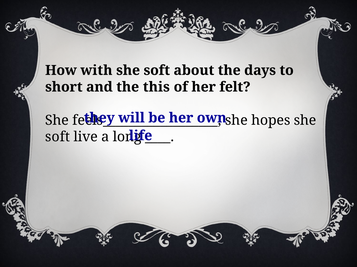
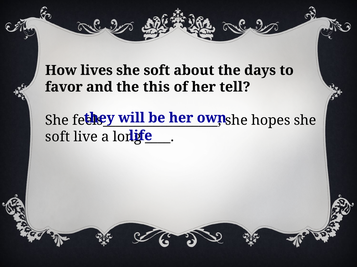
with: with -> lives
short: short -> favor
felt: felt -> tell
